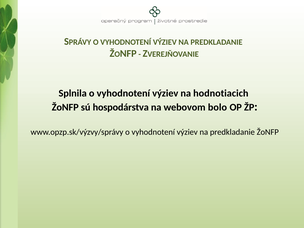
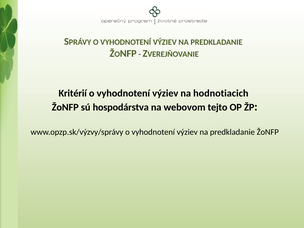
Splnila: Splnila -> Kritérií
bolo: bolo -> tejto
